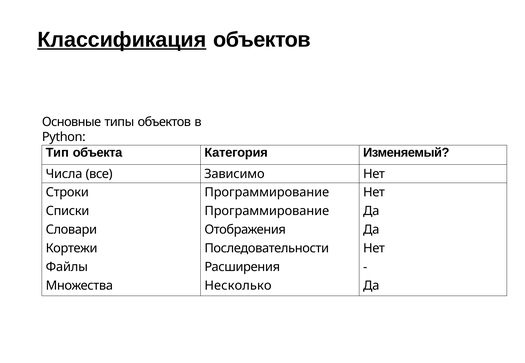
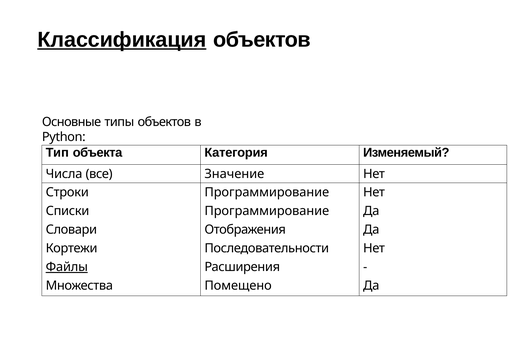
Зависимо: Зависимо -> Значение
Файлы underline: none -> present
Несколько: Несколько -> Помещено
